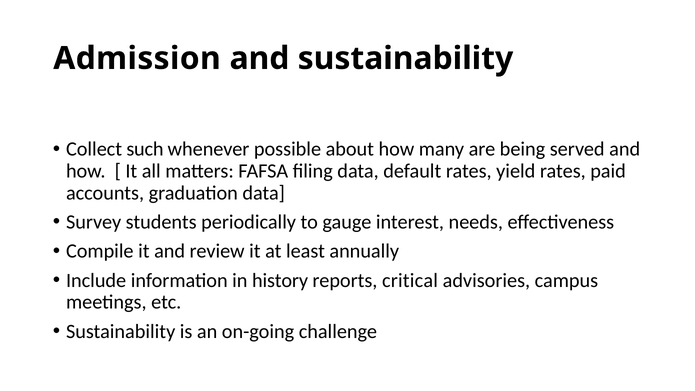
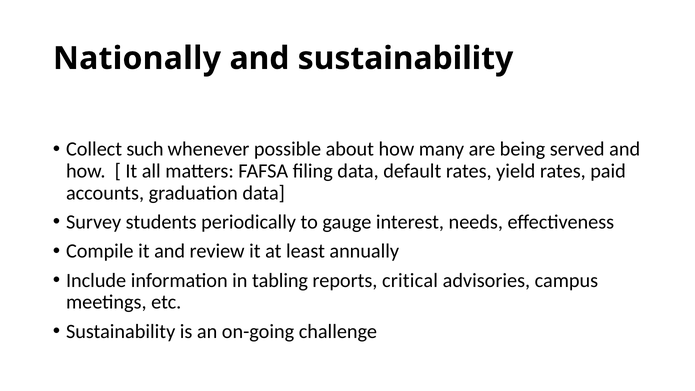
Admission: Admission -> Nationally
history: history -> tabling
